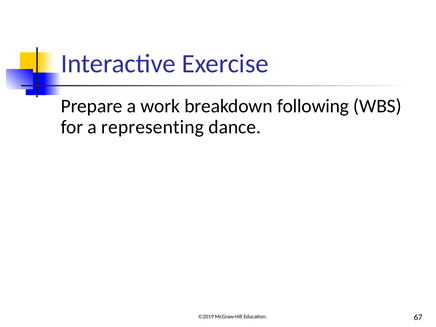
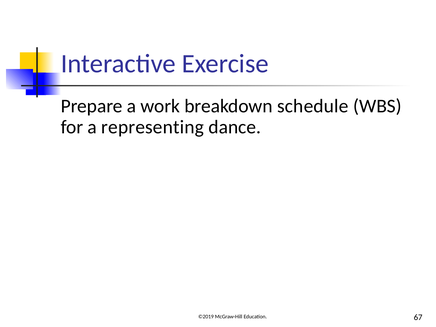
following: following -> schedule
